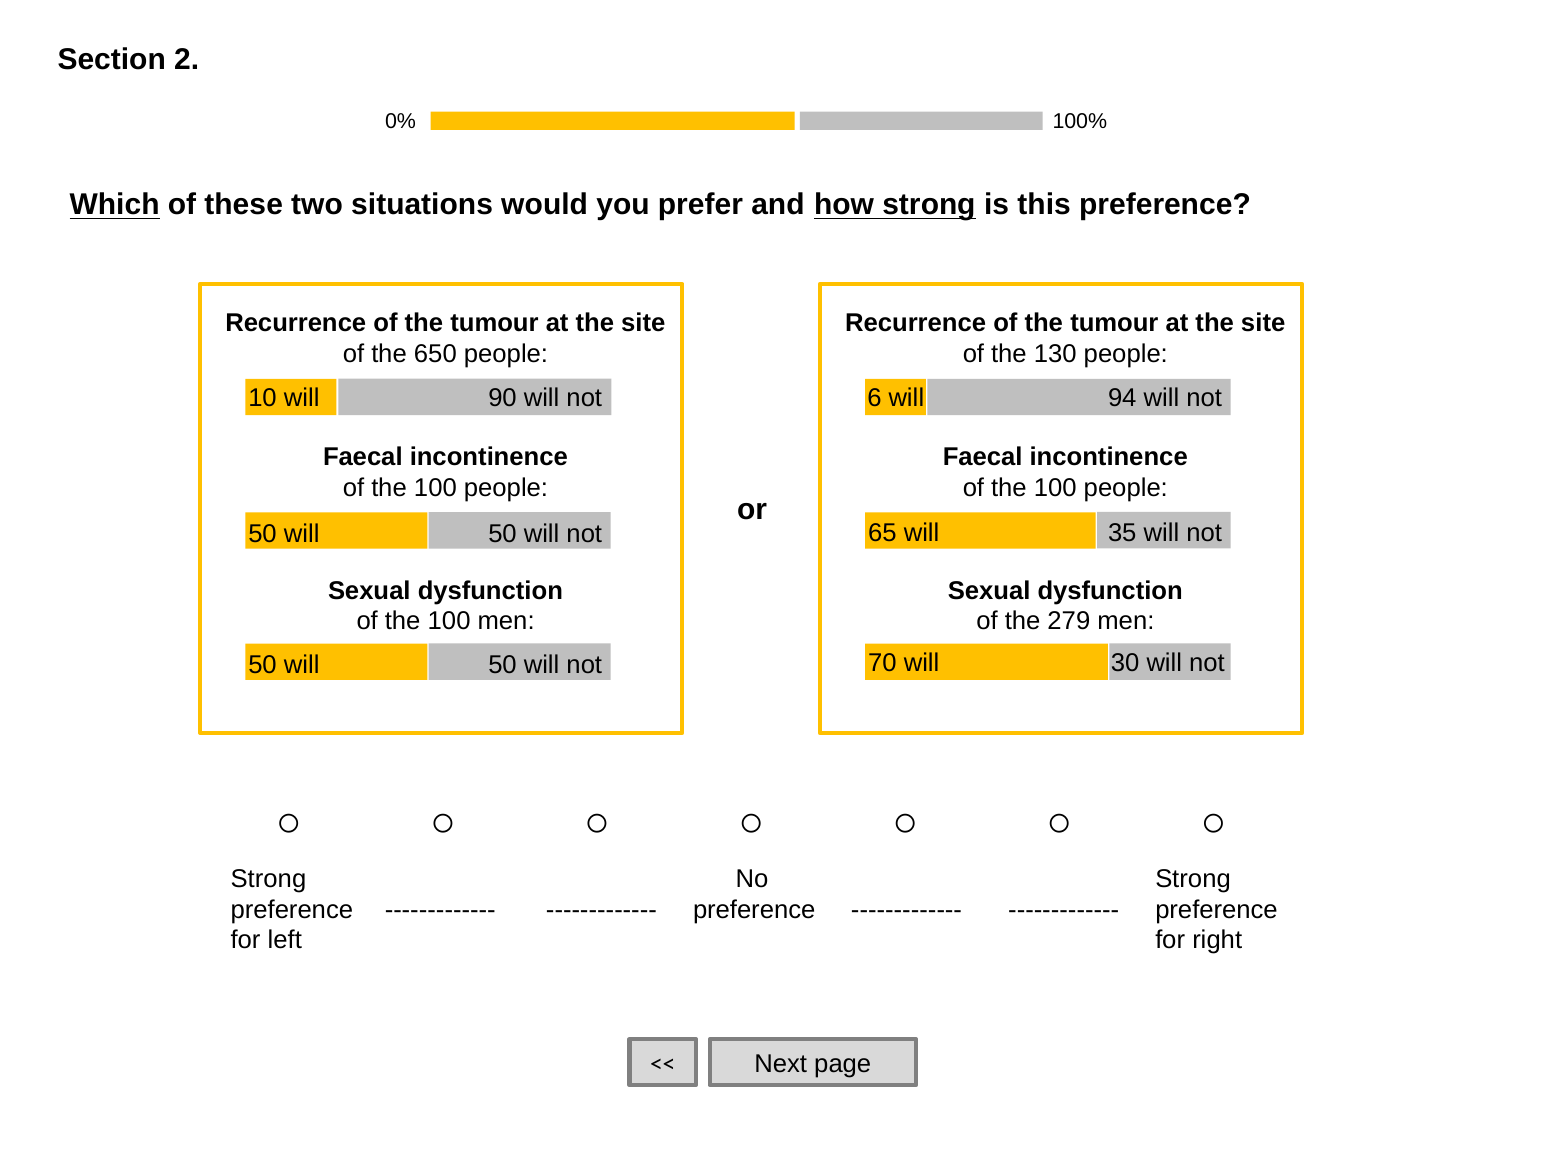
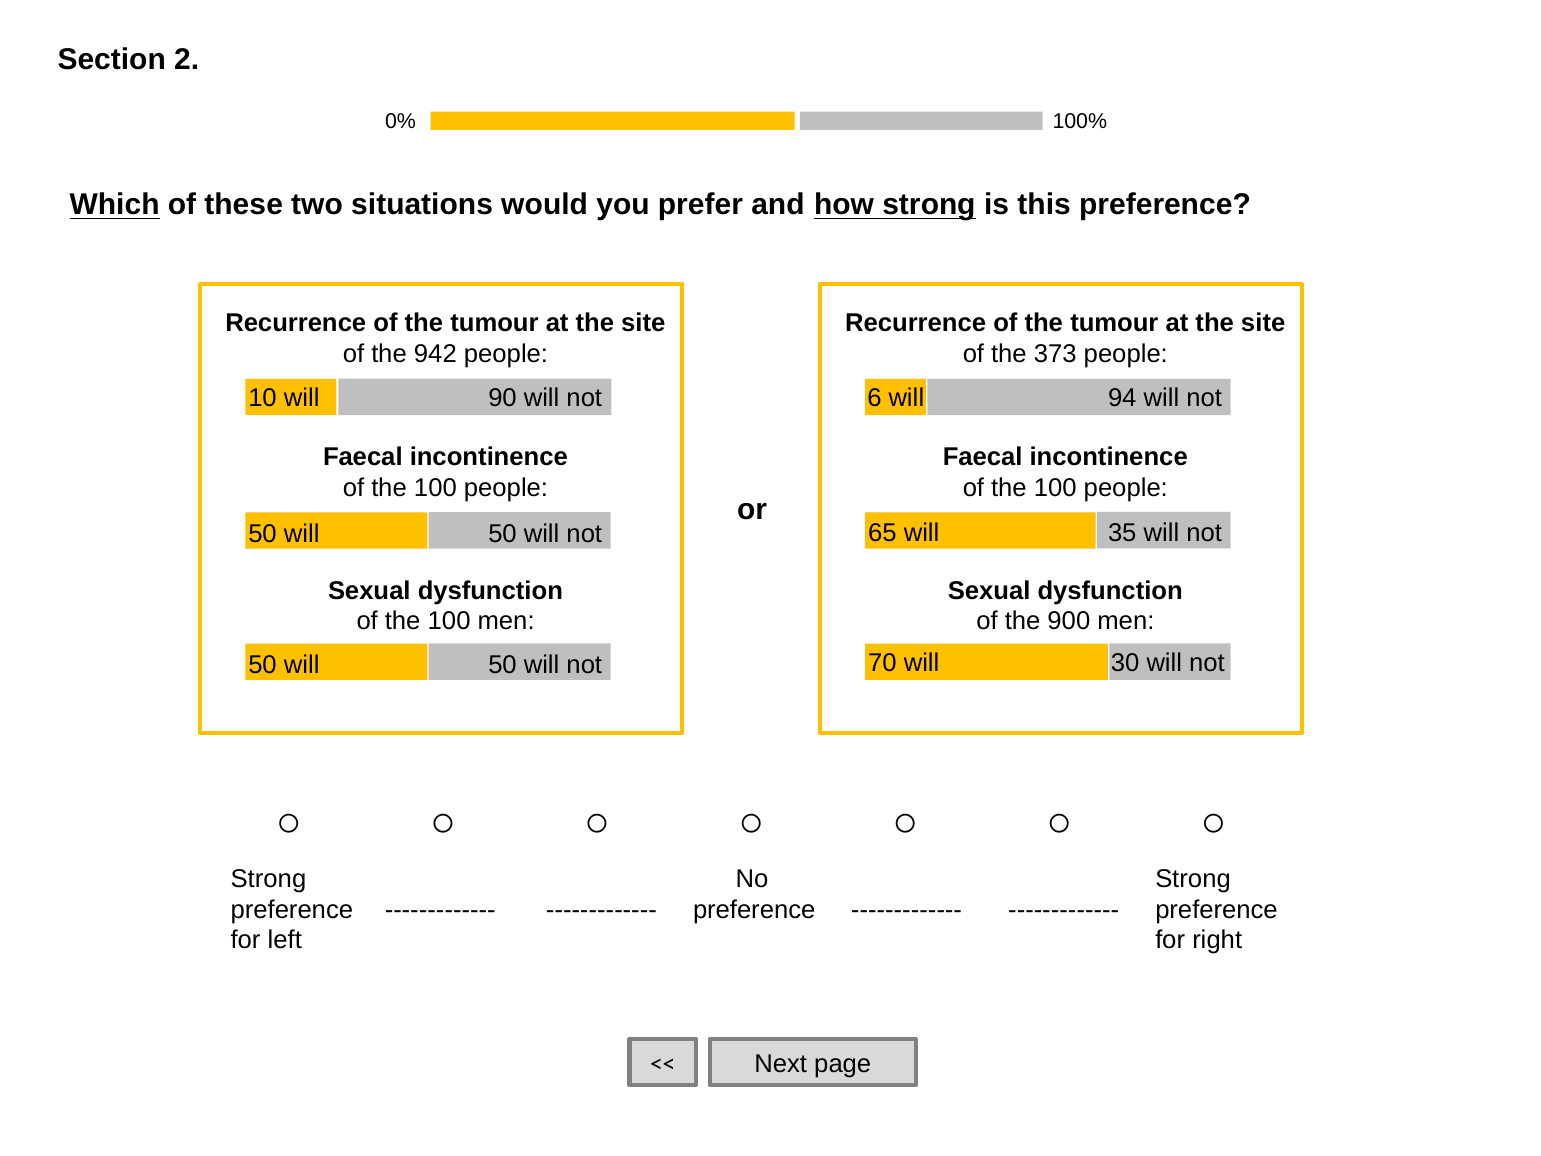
650: 650 -> 942
130: 130 -> 373
279: 279 -> 900
